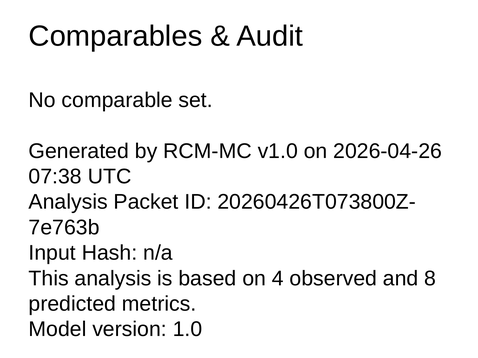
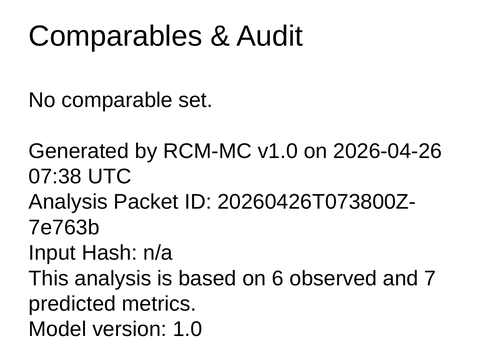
4: 4 -> 6
8: 8 -> 7
